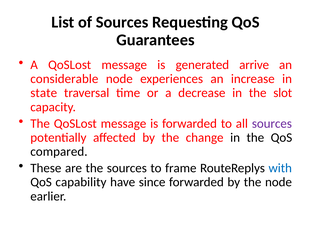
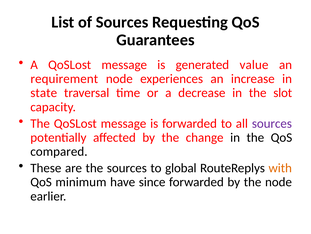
arrive: arrive -> value
considerable: considerable -> requirement
frame: frame -> global
with colour: blue -> orange
capability: capability -> minimum
